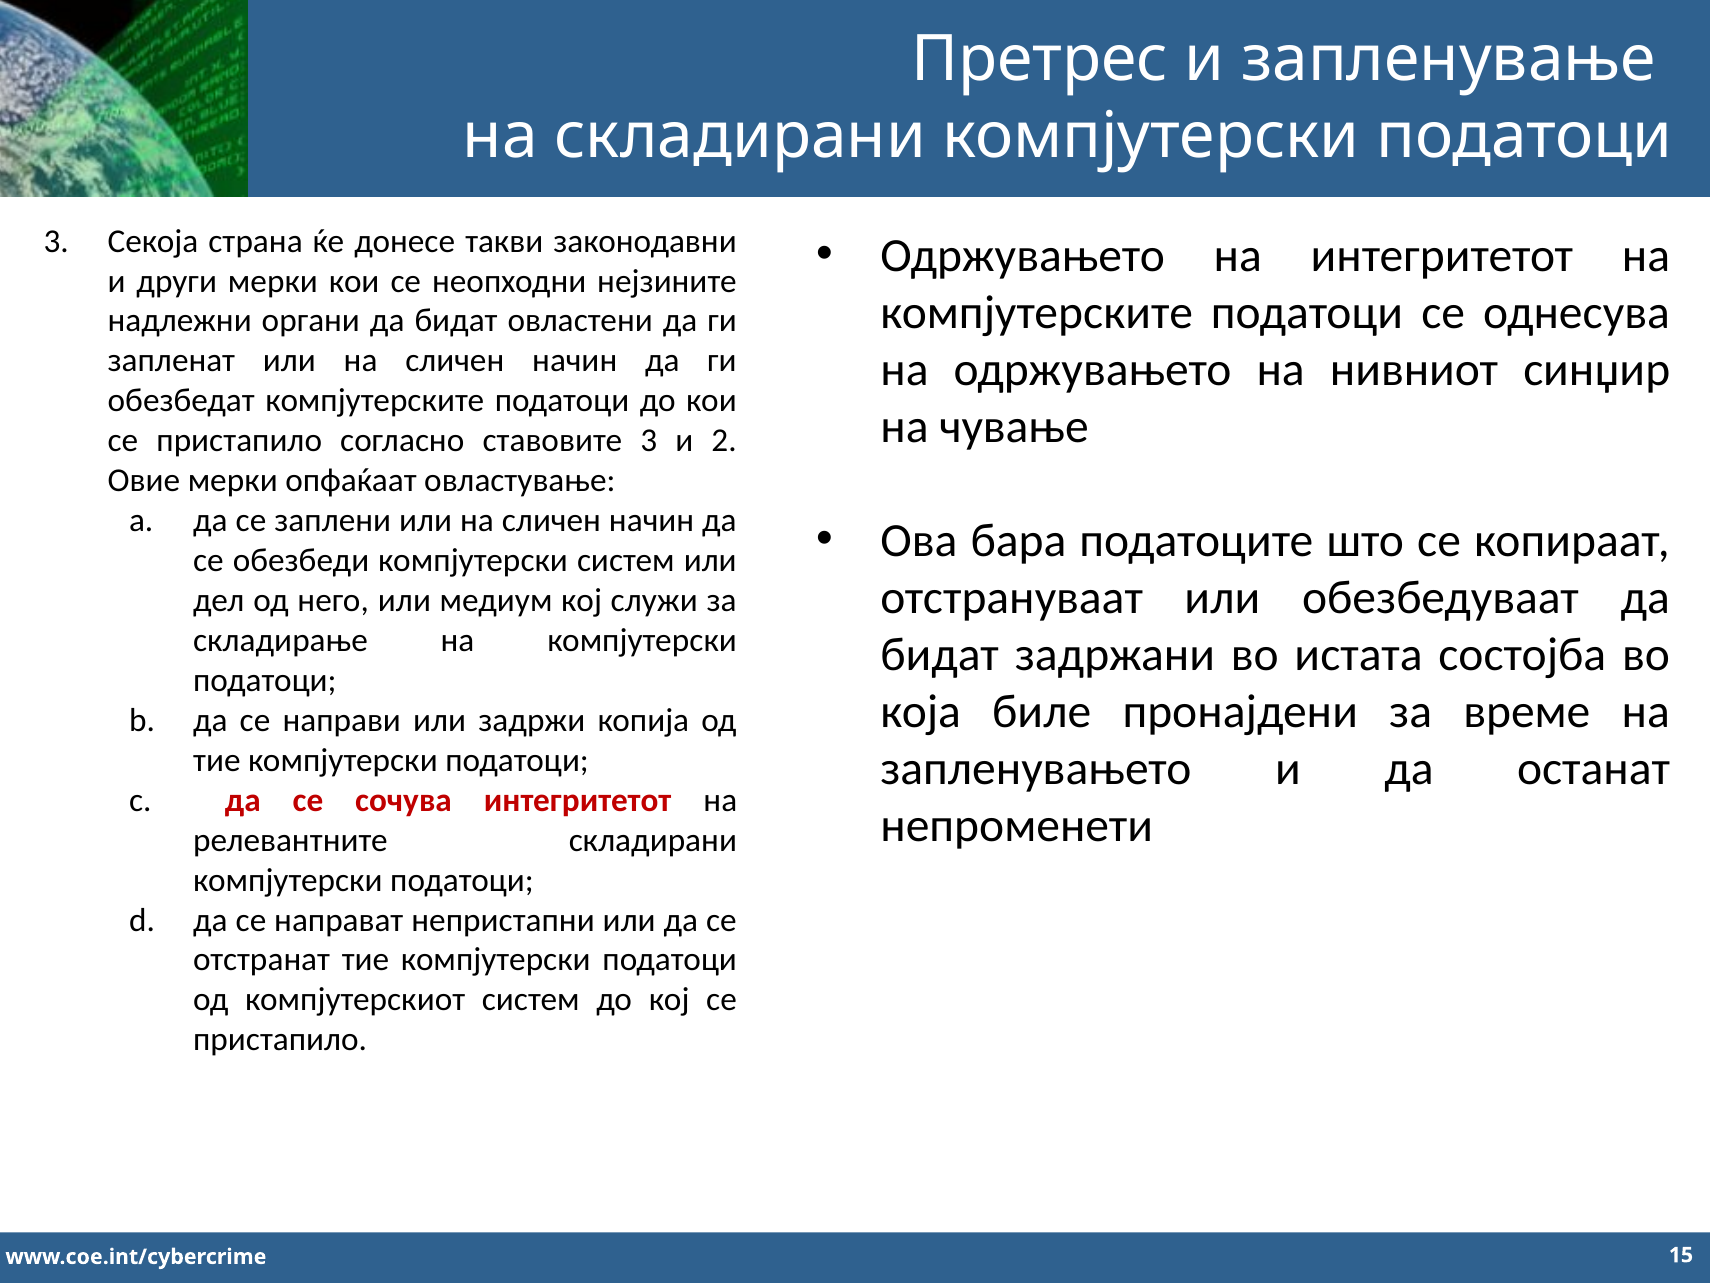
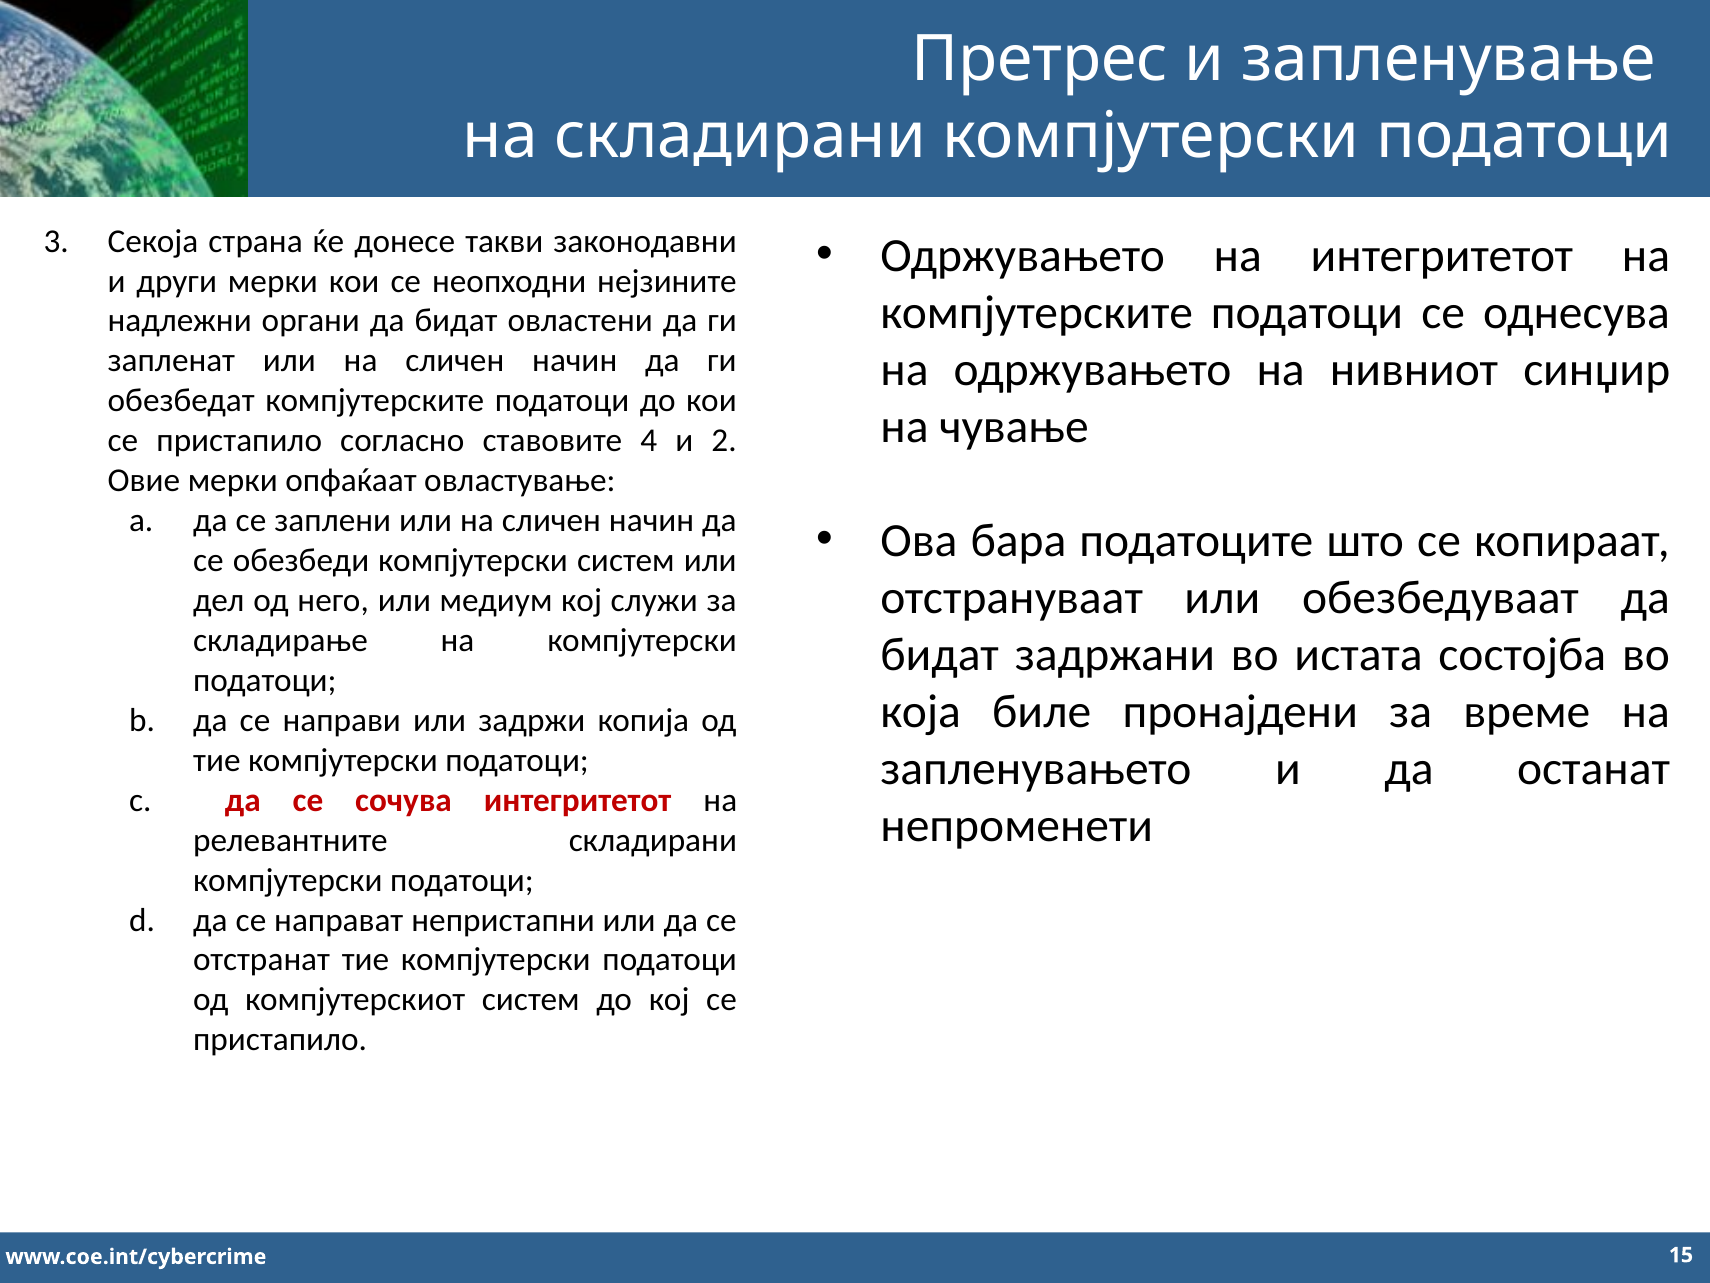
ставовите 3: 3 -> 4
